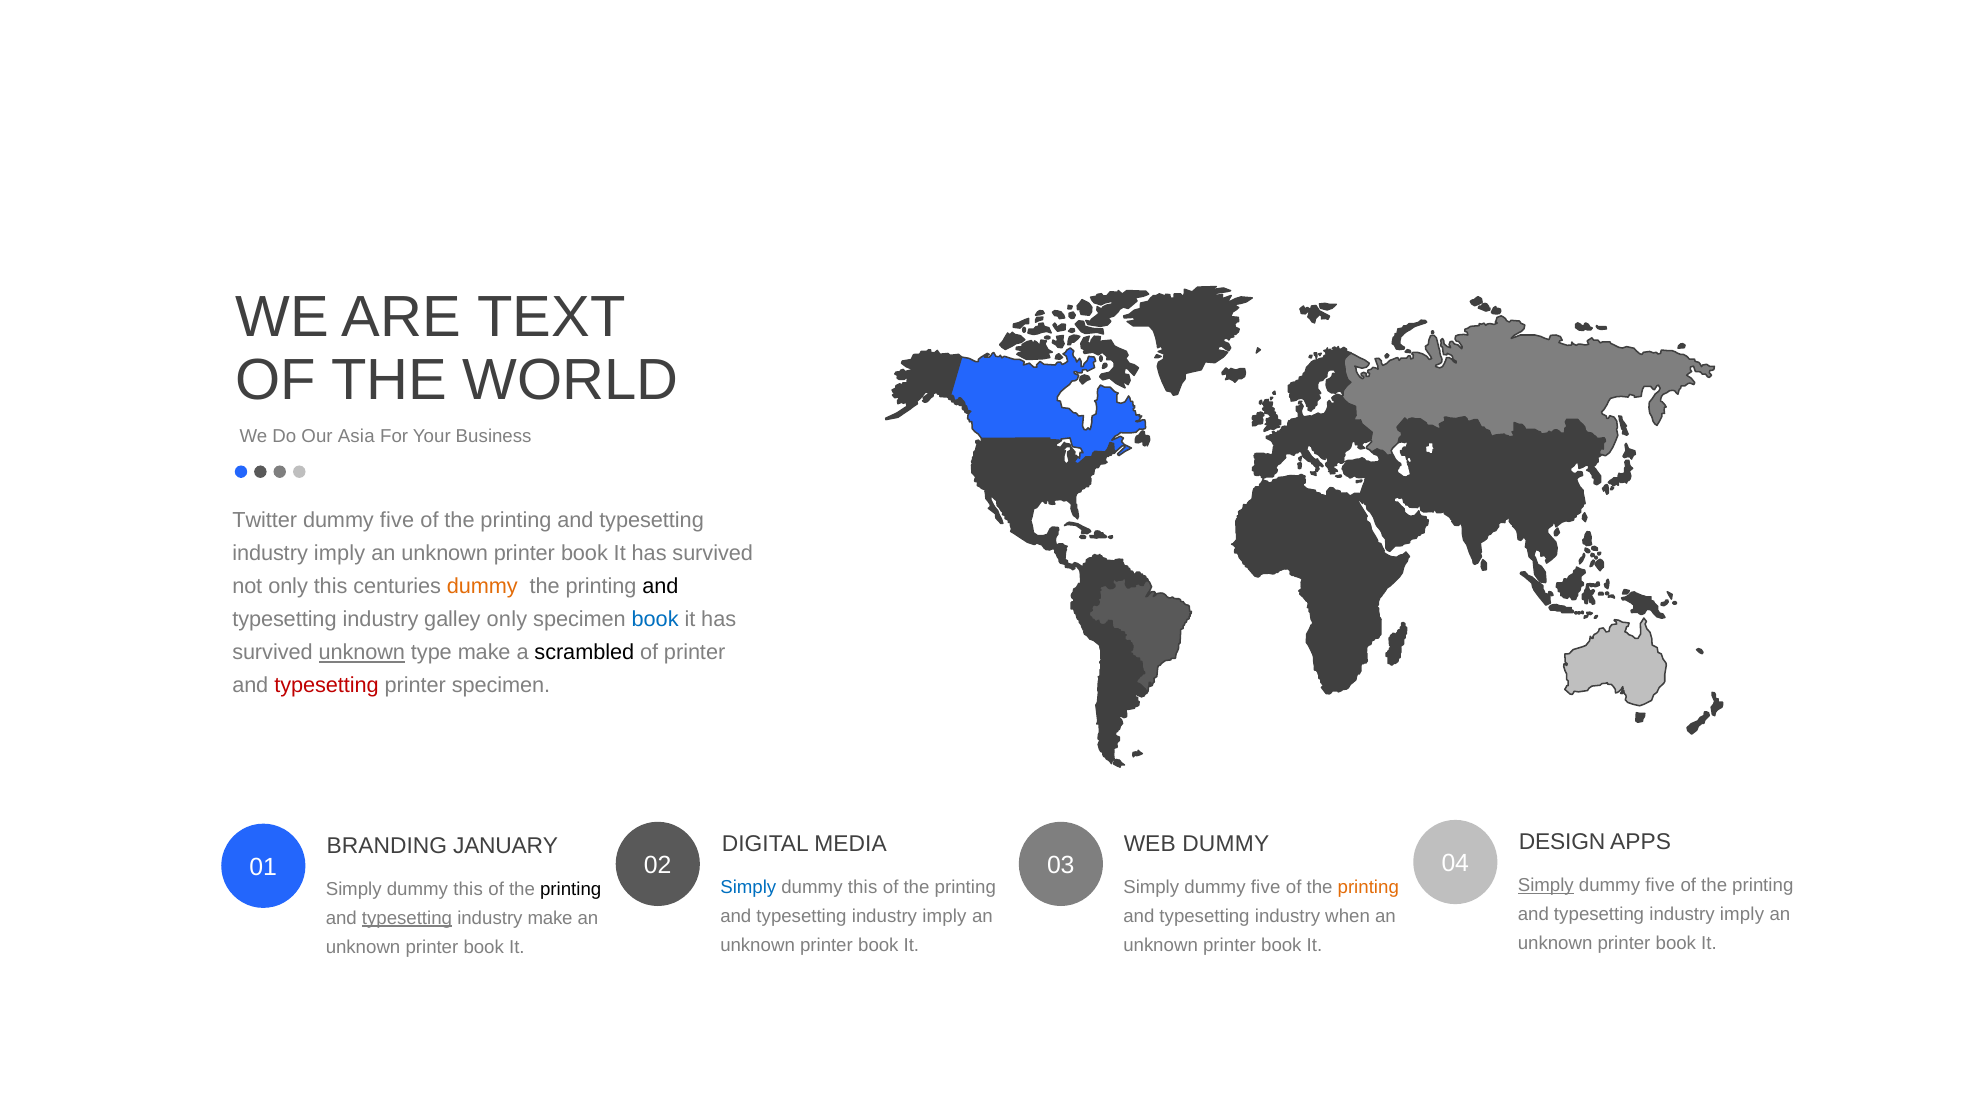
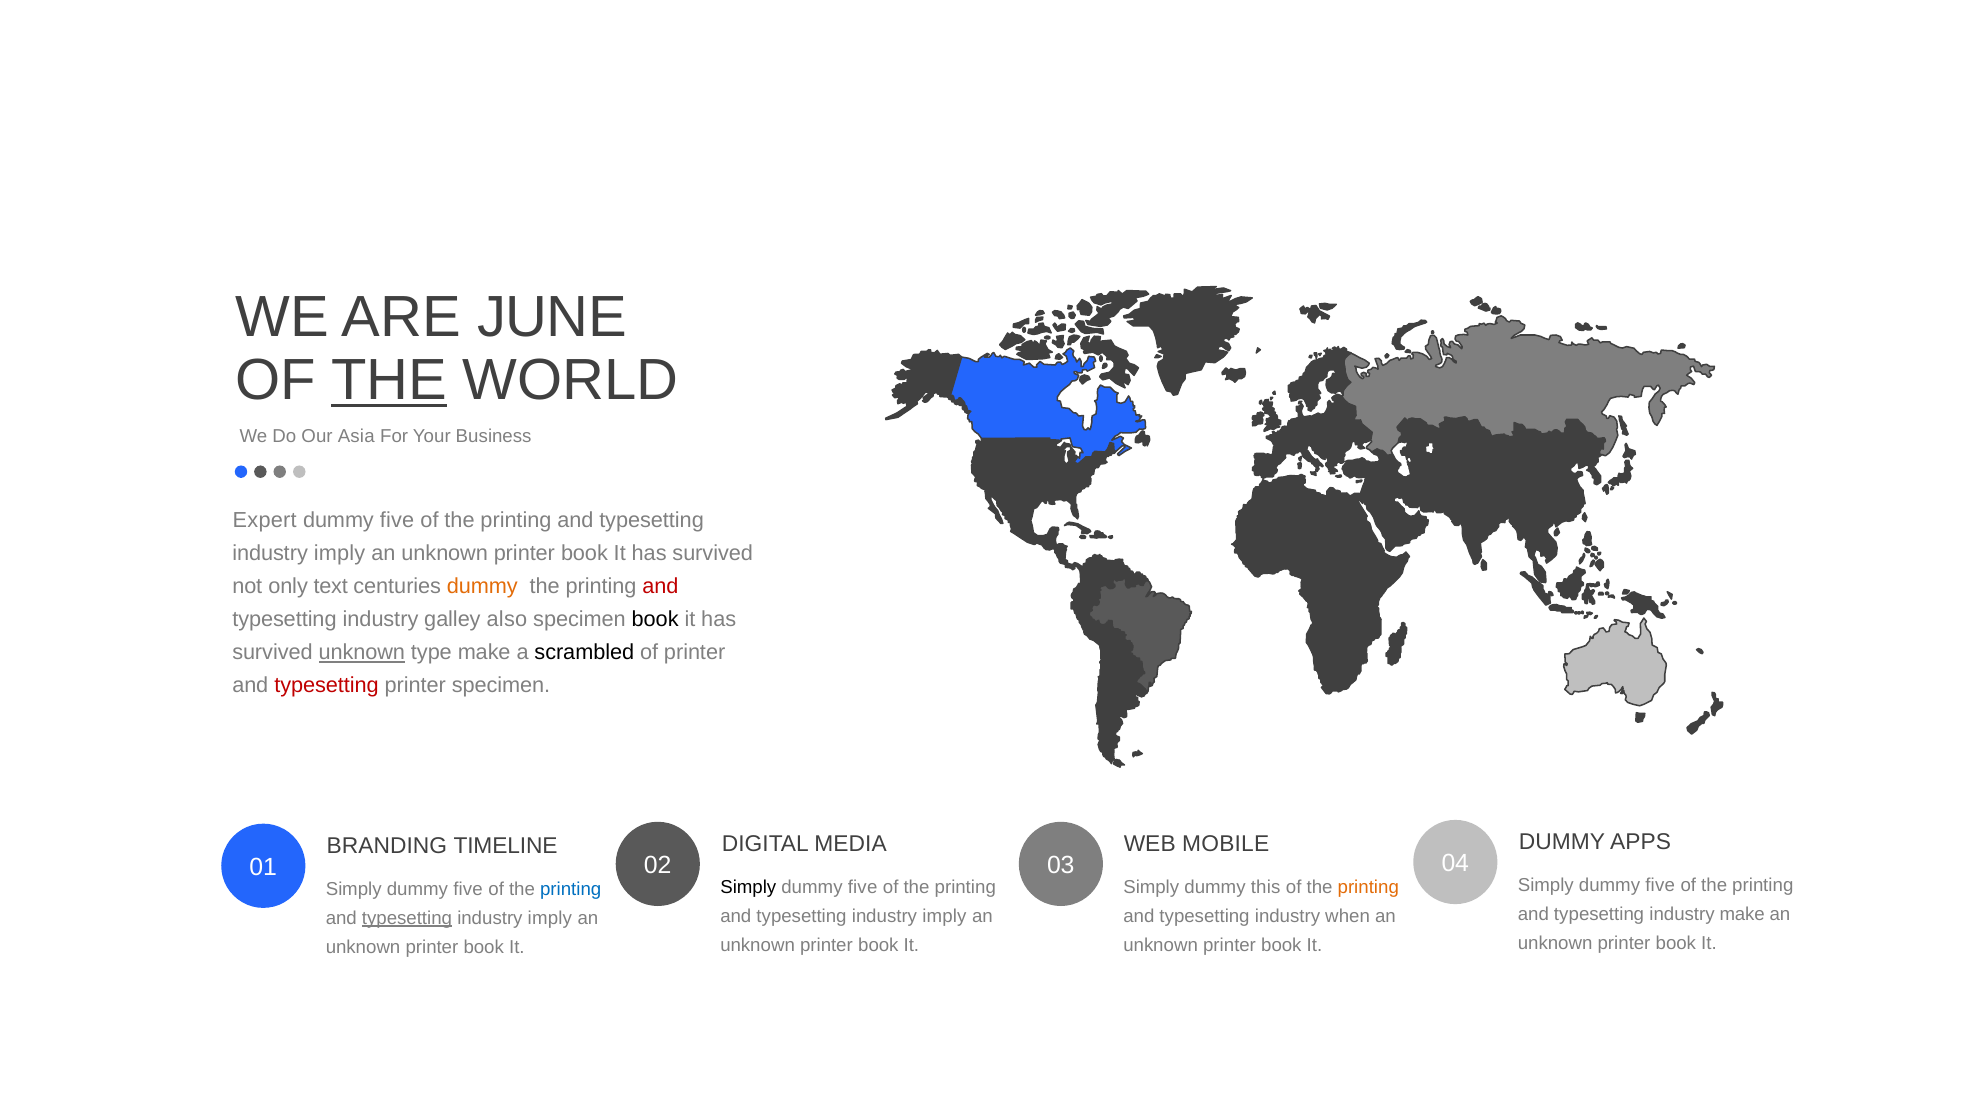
TEXT: TEXT -> JUNE
THE at (389, 380) underline: none -> present
Twitter: Twitter -> Expert
only this: this -> text
and at (660, 586) colour: black -> red
galley only: only -> also
book at (655, 619) colour: blue -> black
DESIGN at (1562, 841): DESIGN -> DUMMY
WEB DUMMY: DUMMY -> MOBILE
JANUARY: JANUARY -> TIMELINE
Simply at (1546, 885) underline: present -> none
Simply at (748, 886) colour: blue -> black
this at (863, 886): this -> five
five at (1266, 886): five -> this
this at (468, 888): this -> five
printing at (571, 888) colour: black -> blue
imply at (1742, 914): imply -> make
make at (550, 917): make -> imply
